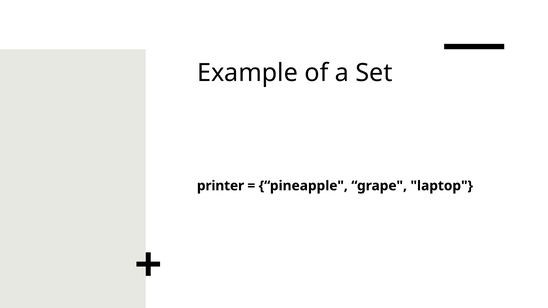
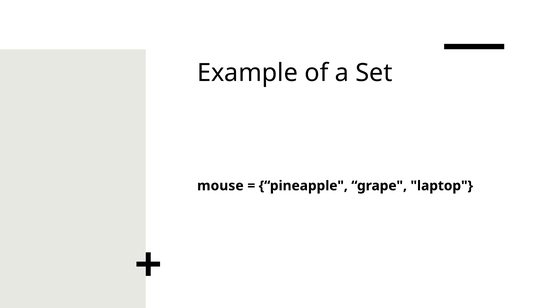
printer: printer -> mouse
